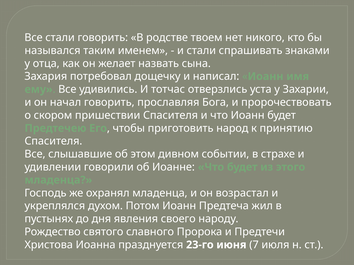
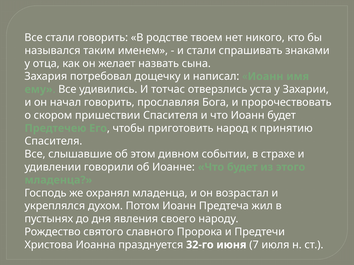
23-го: 23-го -> 32-го
